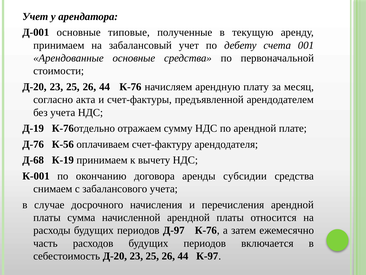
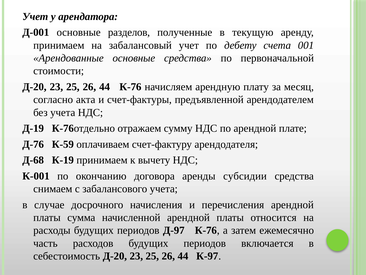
типовые: типовые -> разделов
К-56: К-56 -> К-59
